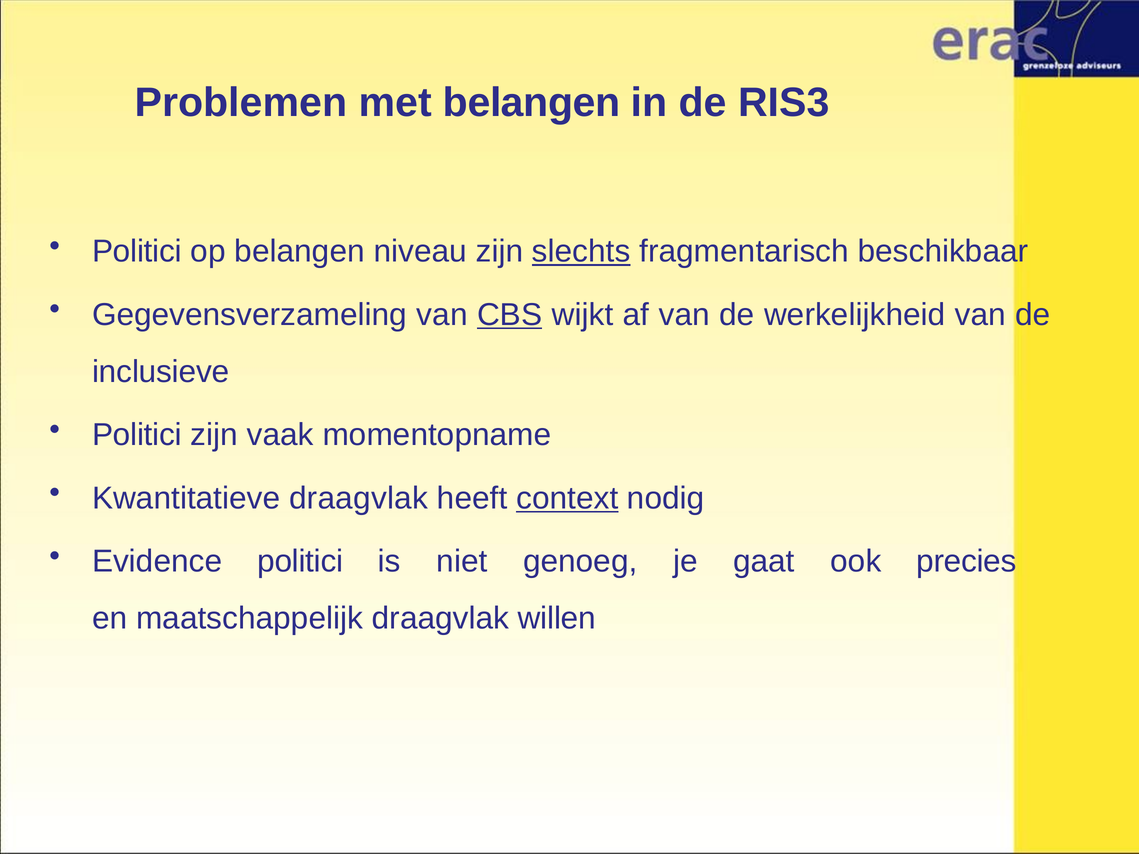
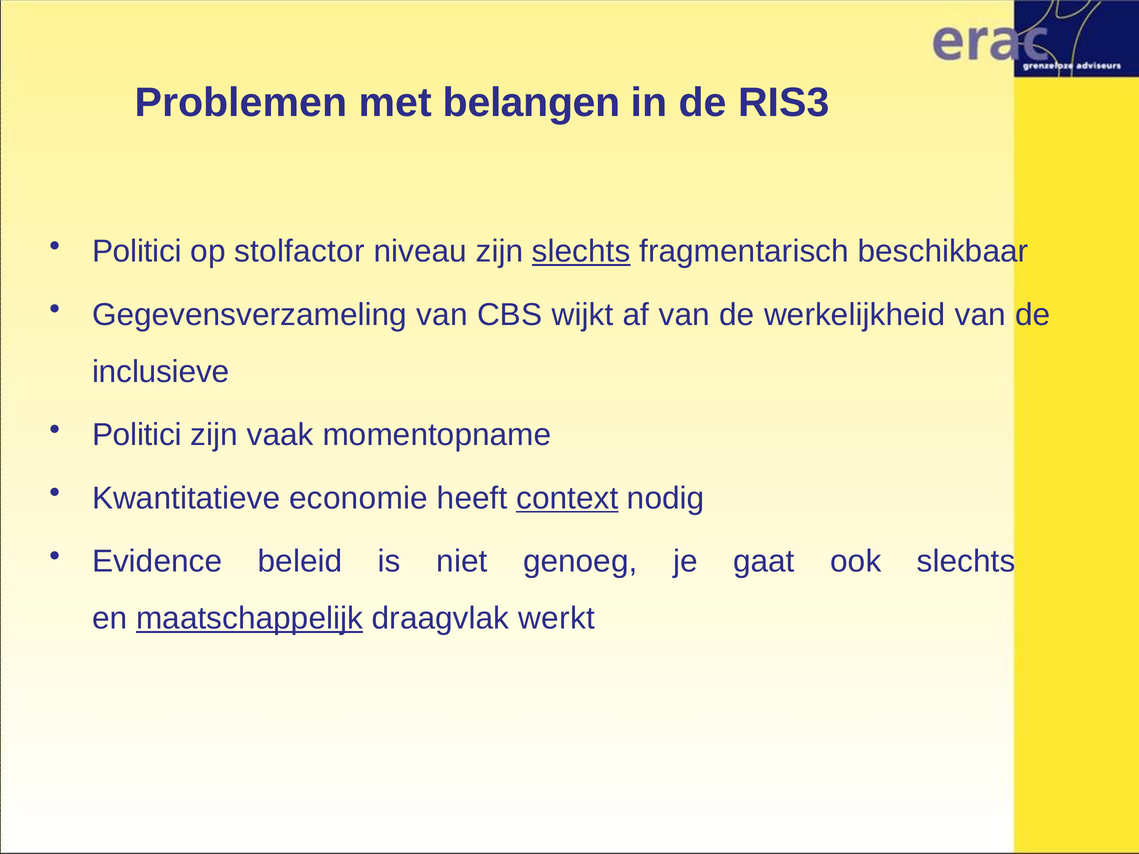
op belangen: belangen -> stolfactor
CBS underline: present -> none
Kwantitatieve draagvlak: draagvlak -> economie
Evidence politici: politici -> beleid
ook precies: precies -> slechts
maatschappelijk underline: none -> present
willen: willen -> werkt
